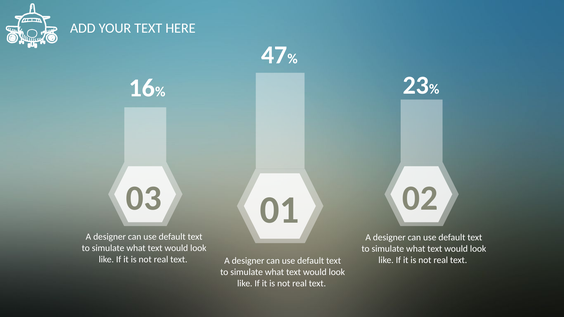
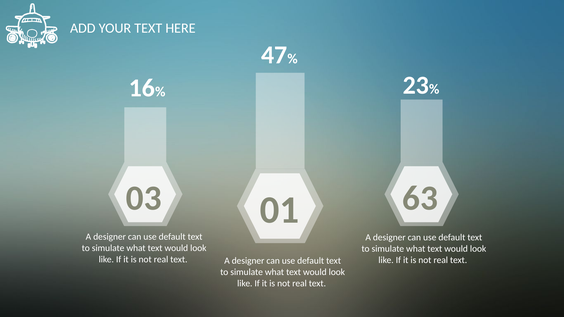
02: 02 -> 63
